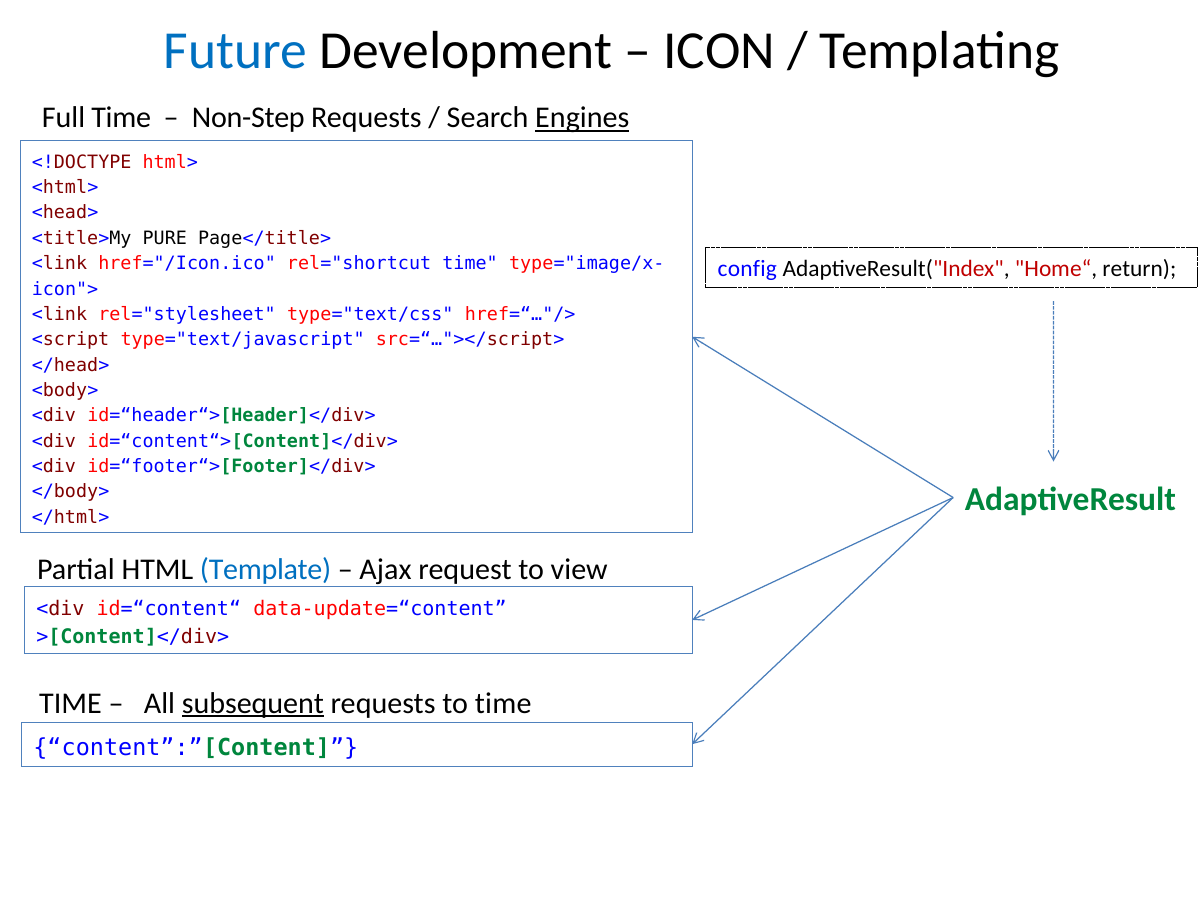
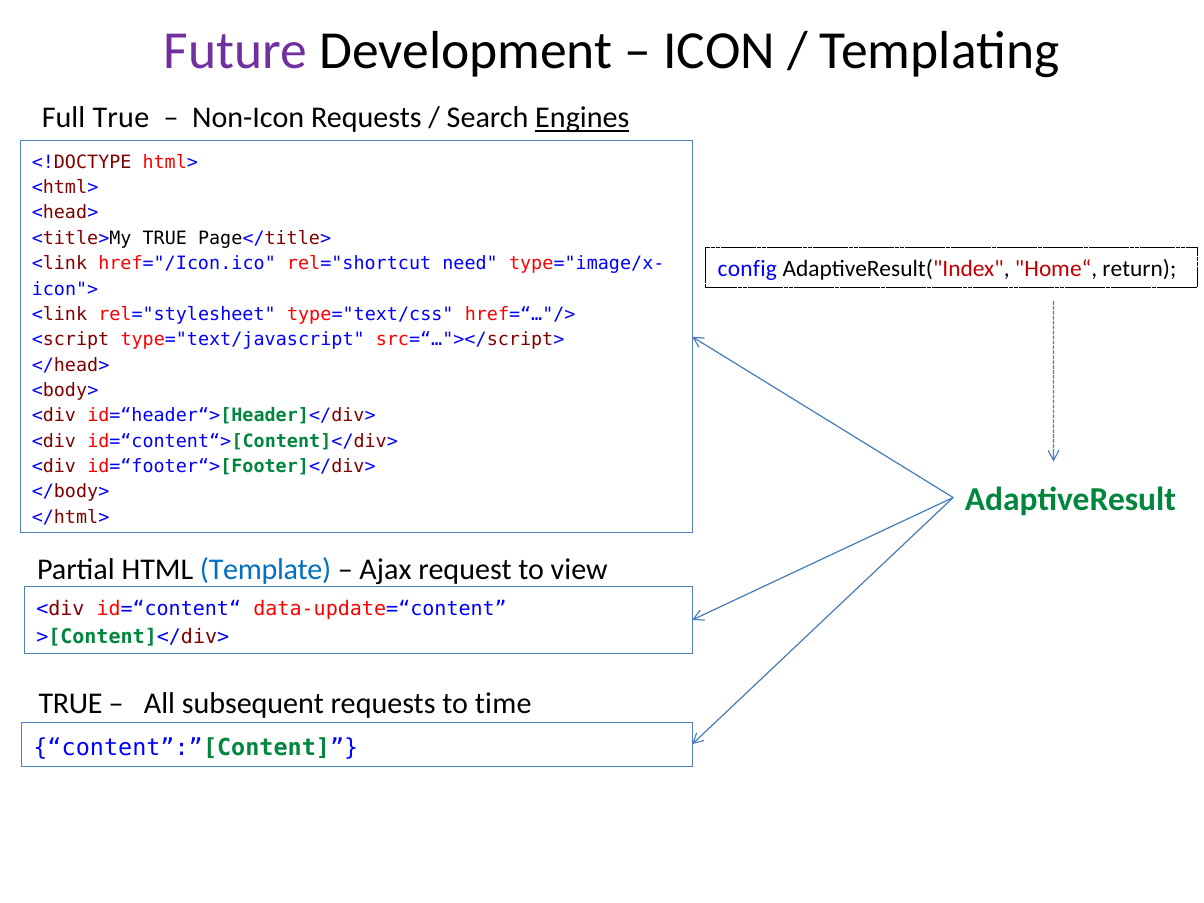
Future colour: blue -> purple
Full Time: Time -> True
Non-Step: Non-Step -> Non-Icon
<title>My PURE: PURE -> TRUE
rel="shortcut time: time -> need
TIME at (70, 703): TIME -> TRUE
subsequent underline: present -> none
